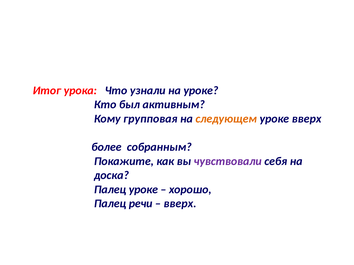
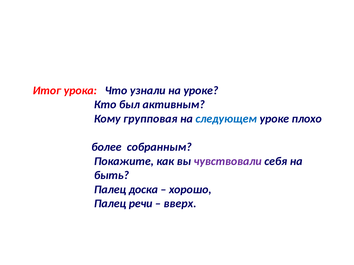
следующем colour: orange -> blue
уроке вверх: вверх -> плохо
доска: доска -> быть
Палец уроке: уроке -> доска
